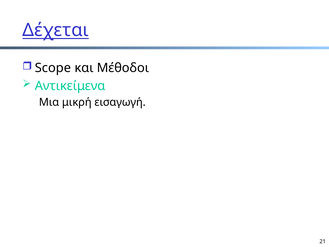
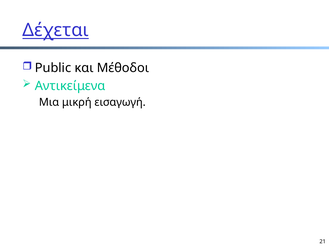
Scope: Scope -> Public
